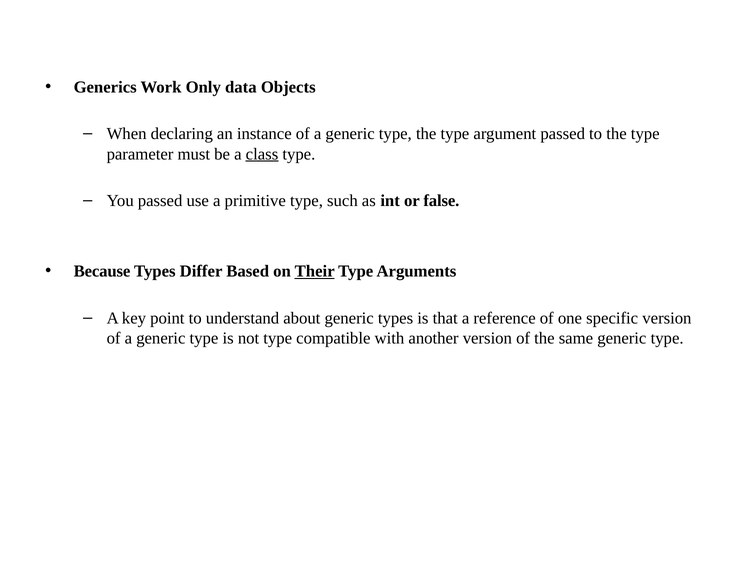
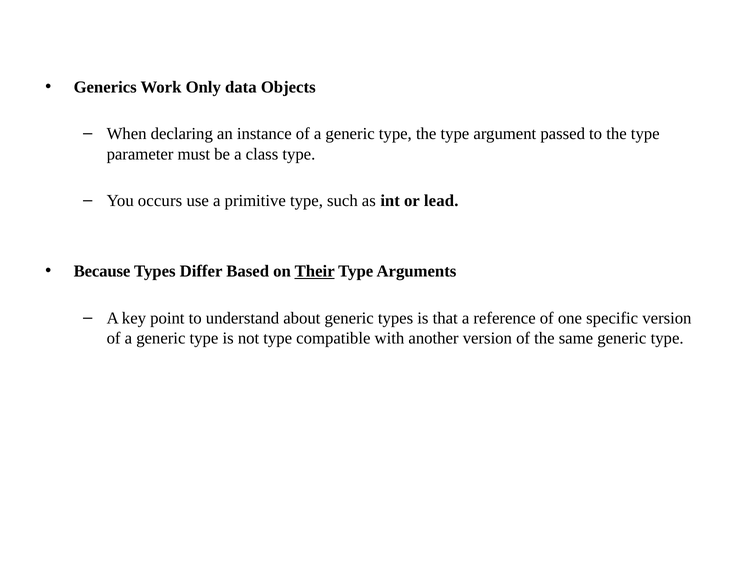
class underline: present -> none
You passed: passed -> occurs
false: false -> lead
